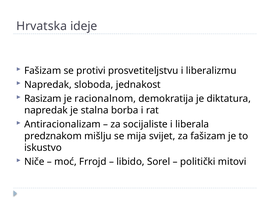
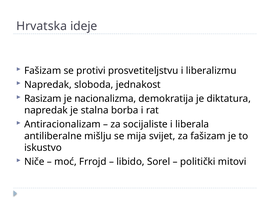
racionalnom: racionalnom -> nacionalizma
predznakom: predznakom -> antiliberalne
